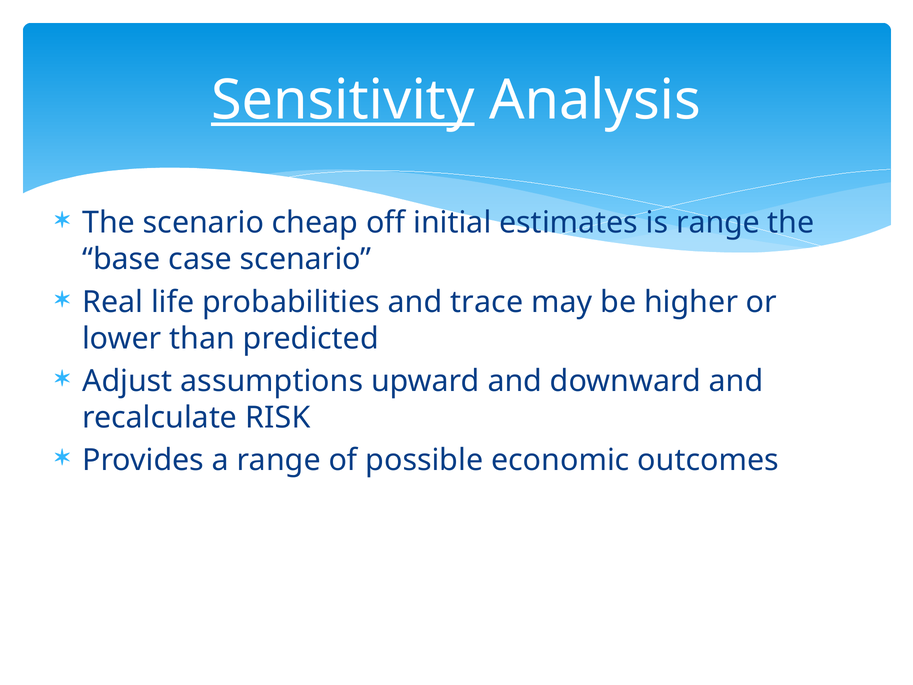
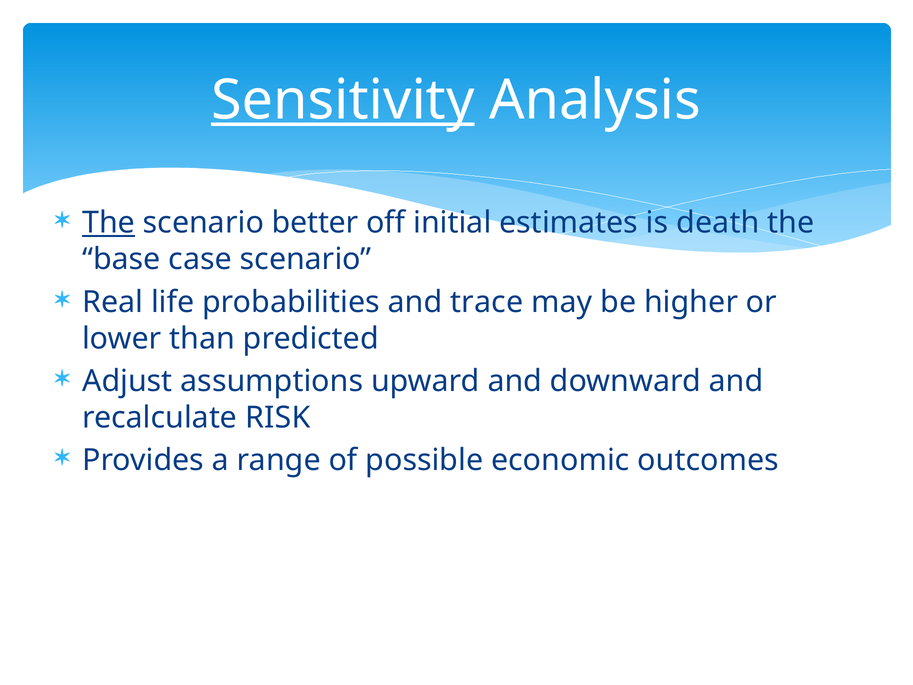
The at (109, 223) underline: none -> present
cheap: cheap -> better
is range: range -> death
